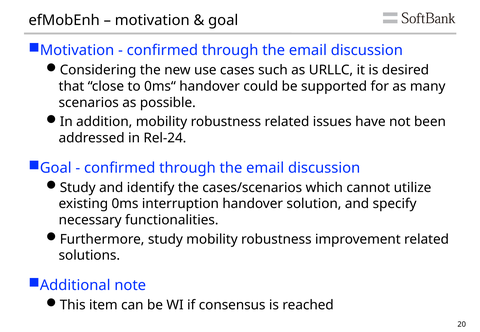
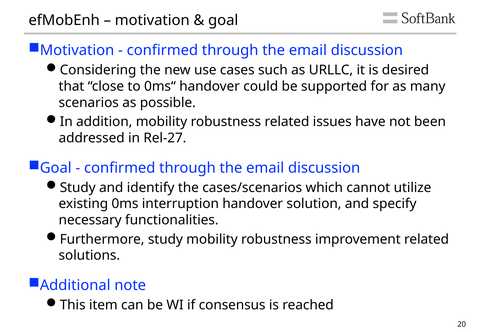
Rel-24: Rel-24 -> Rel-27
